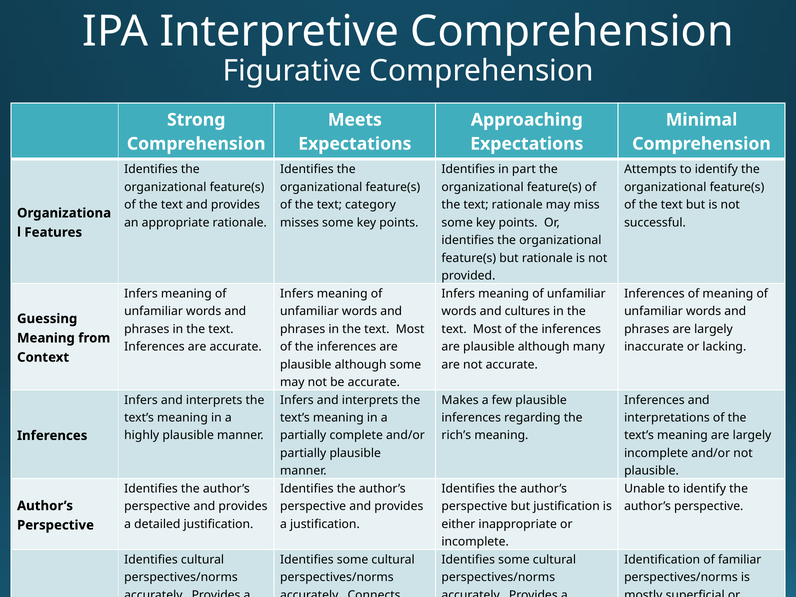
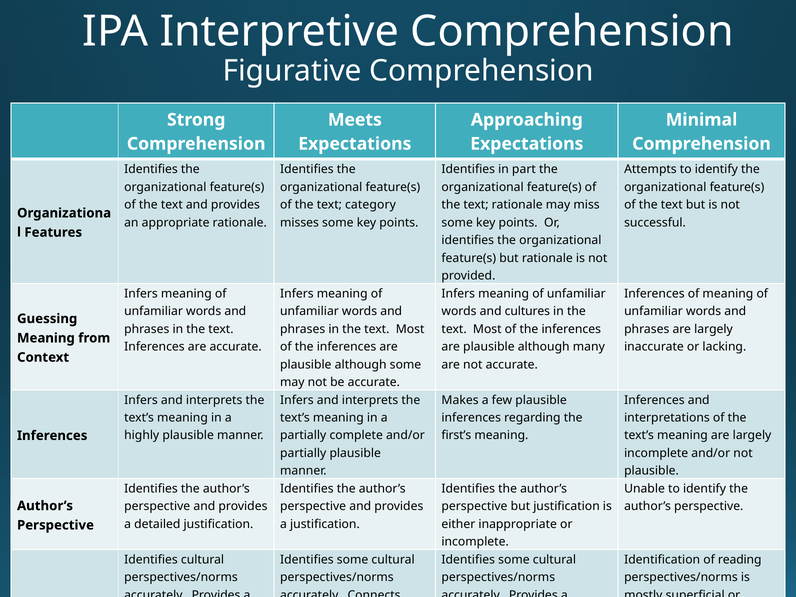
rich’s: rich’s -> first’s
familiar: familiar -> reading
